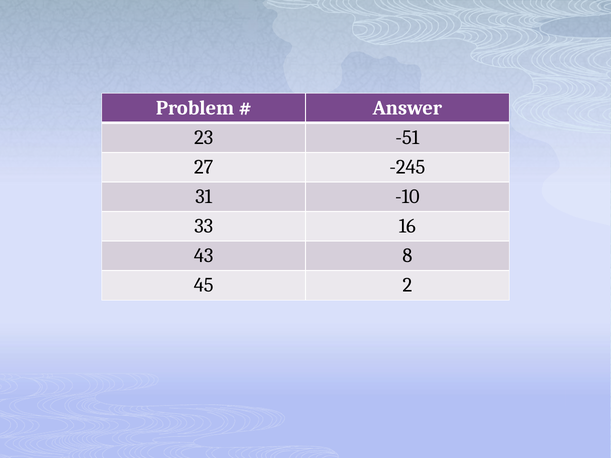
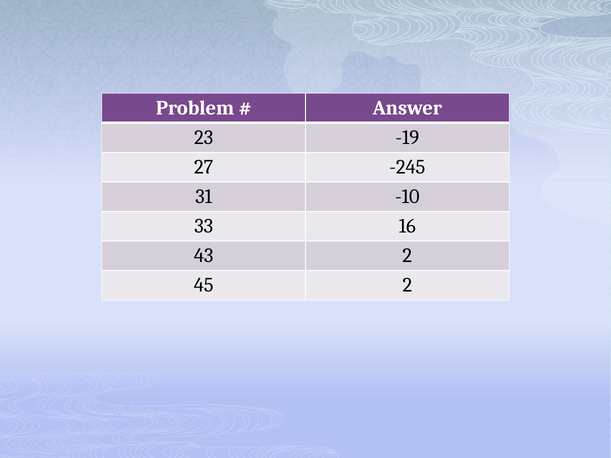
-51: -51 -> -19
43 8: 8 -> 2
